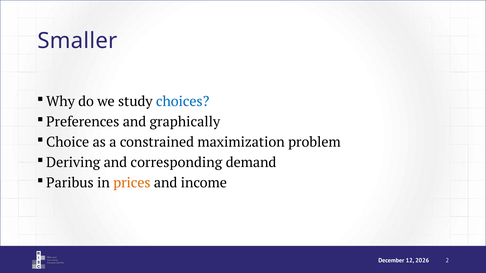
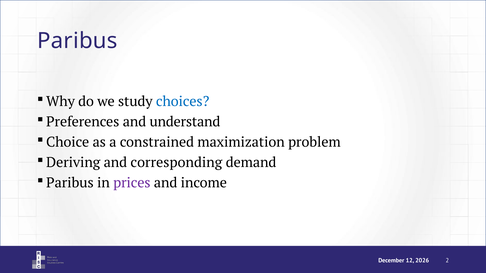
Smaller at (77, 41): Smaller -> Paribus
graphically: graphically -> understand
prices colour: orange -> purple
